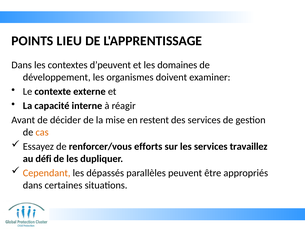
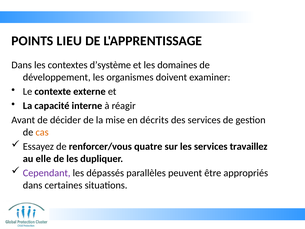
d’peuvent: d’peuvent -> d’système
restent: restent -> décrits
efforts: efforts -> quatre
défi: défi -> elle
Cependant colour: orange -> purple
